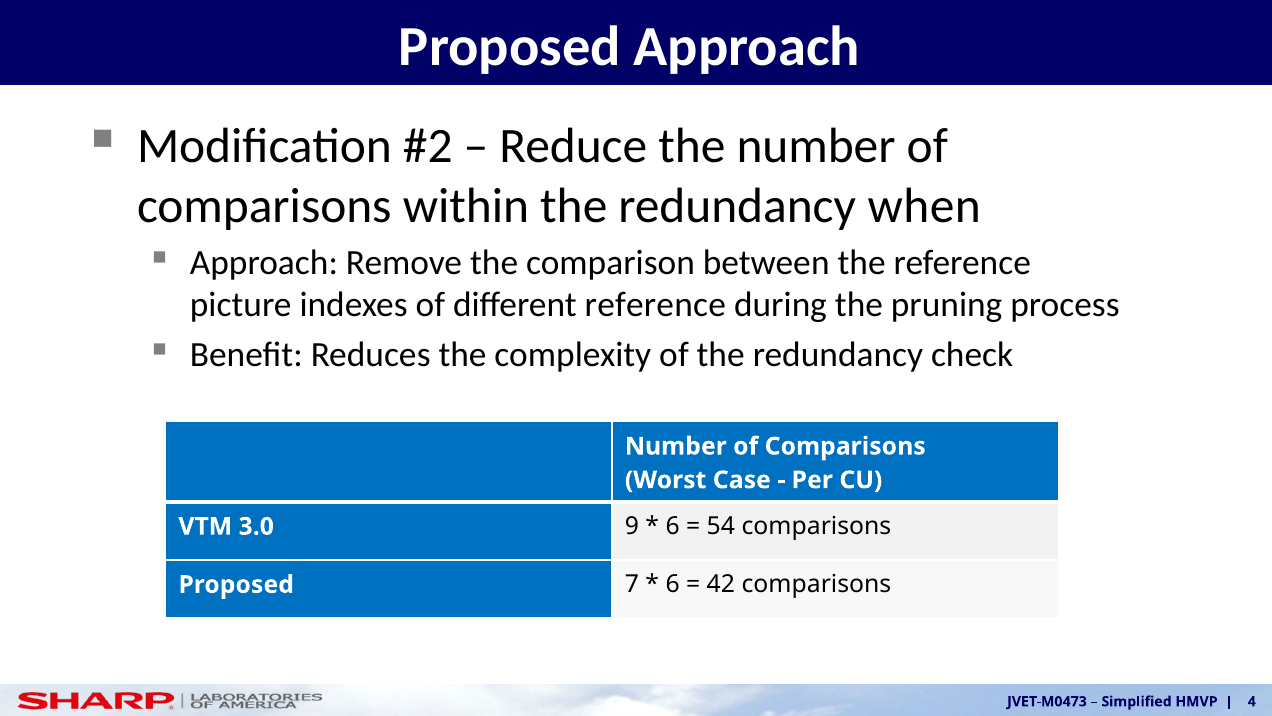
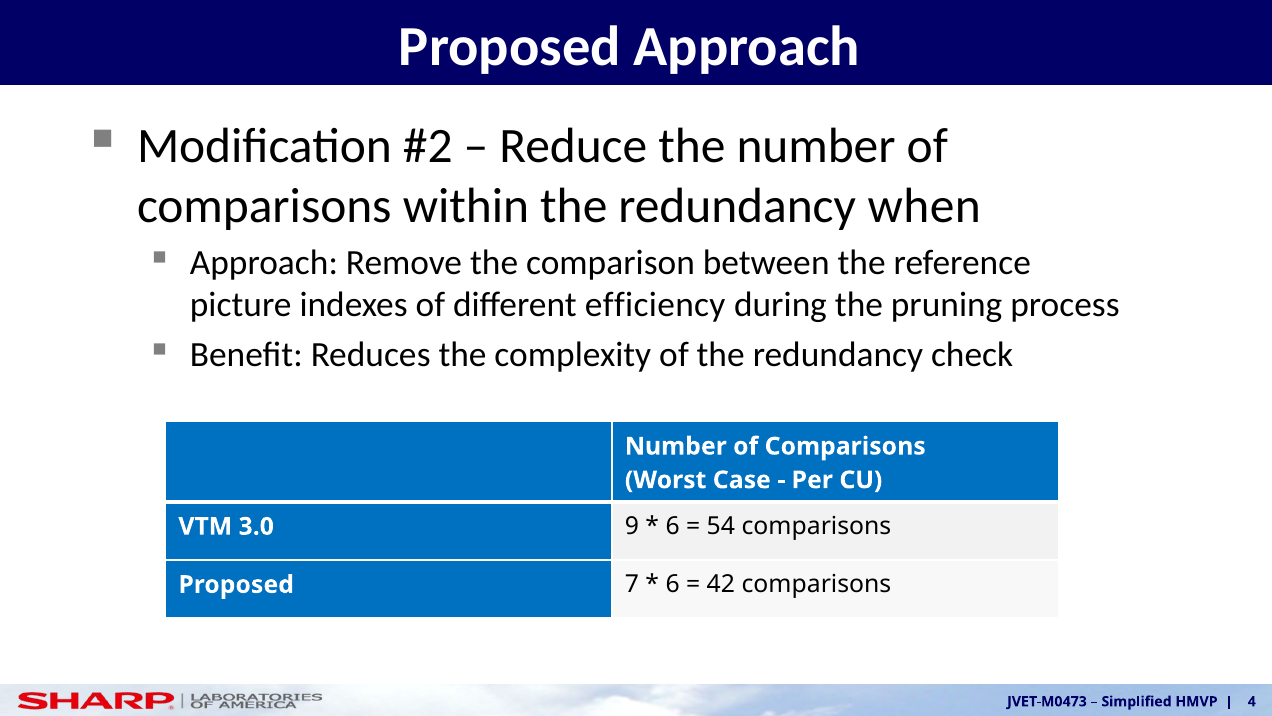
different reference: reference -> efficiency
